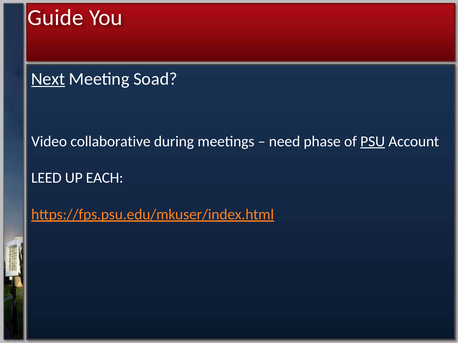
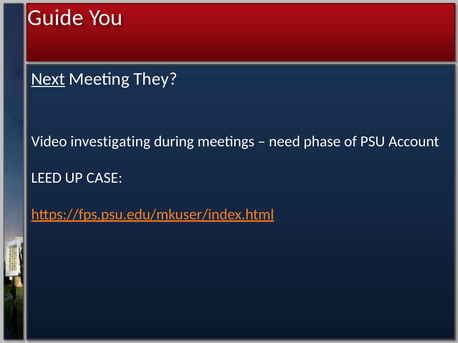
Soad: Soad -> They
collaborative: collaborative -> investigating
PSU underline: present -> none
EACH: EACH -> CASE
